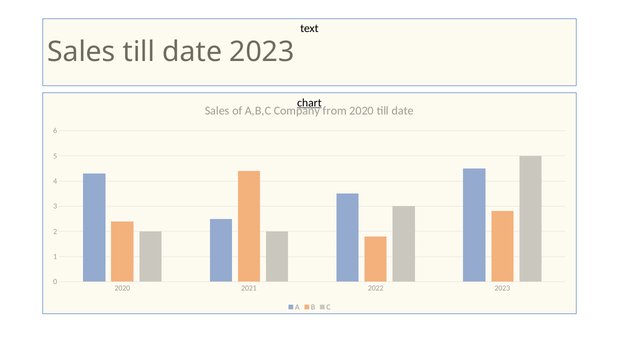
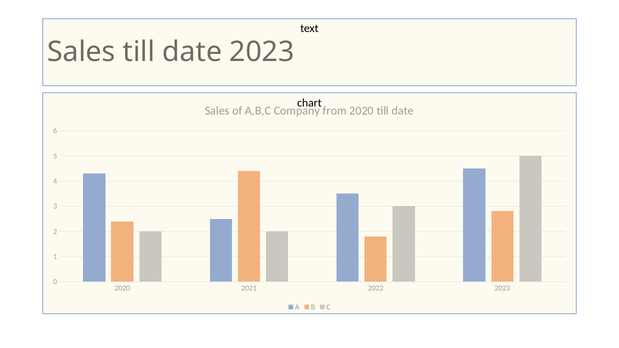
chart underline: present -> none
